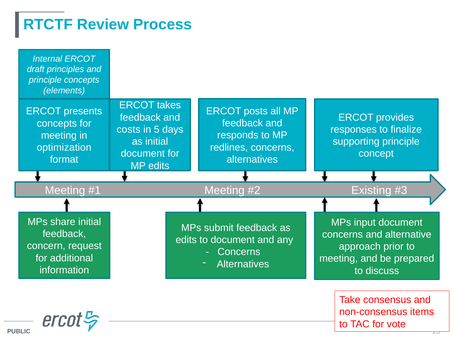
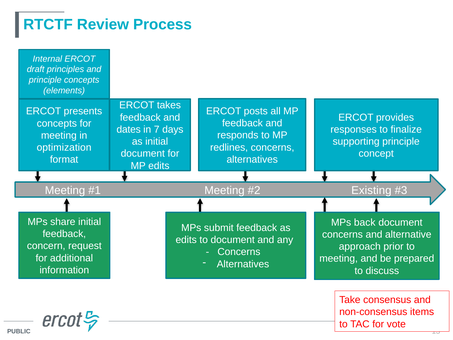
costs: costs -> dates
5: 5 -> 7
input: input -> back
